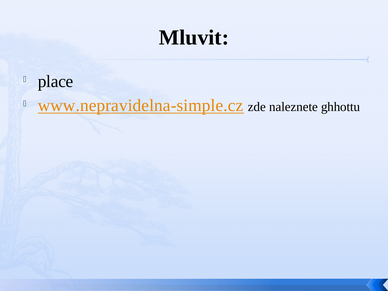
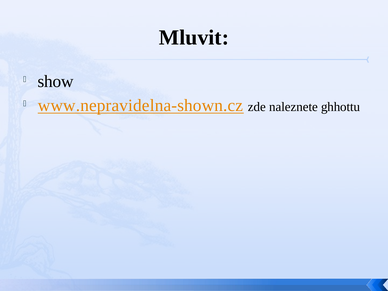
place: place -> show
www.nepravidelna-simple.cz: www.nepravidelna-simple.cz -> www.nepravidelna-shown.cz
